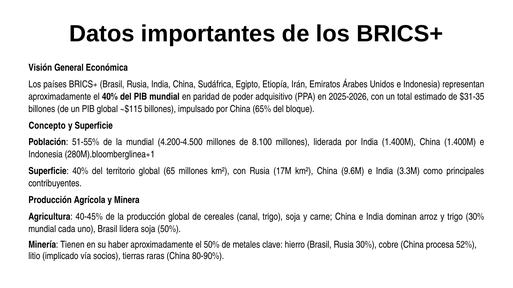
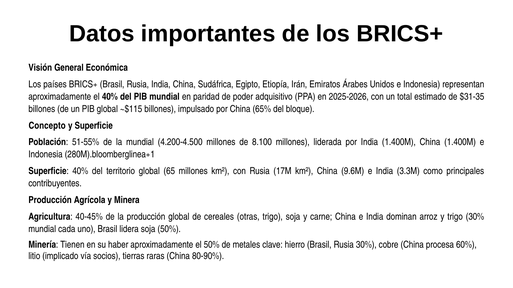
canal: canal -> otras
52%: 52% -> 60%
